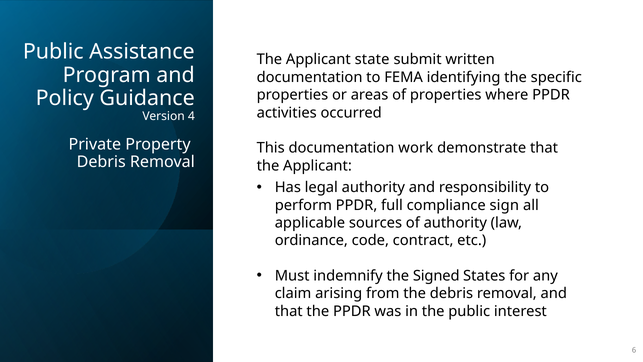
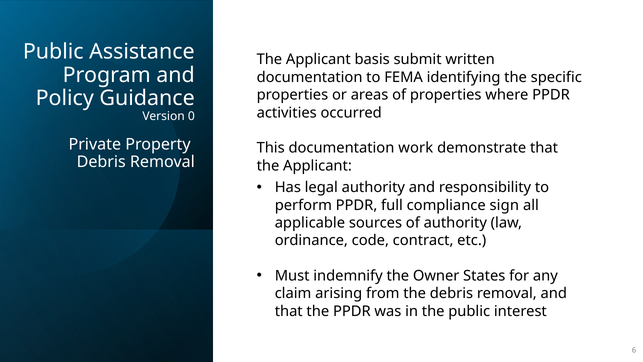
state: state -> basis
4: 4 -> 0
Signed: Signed -> Owner
